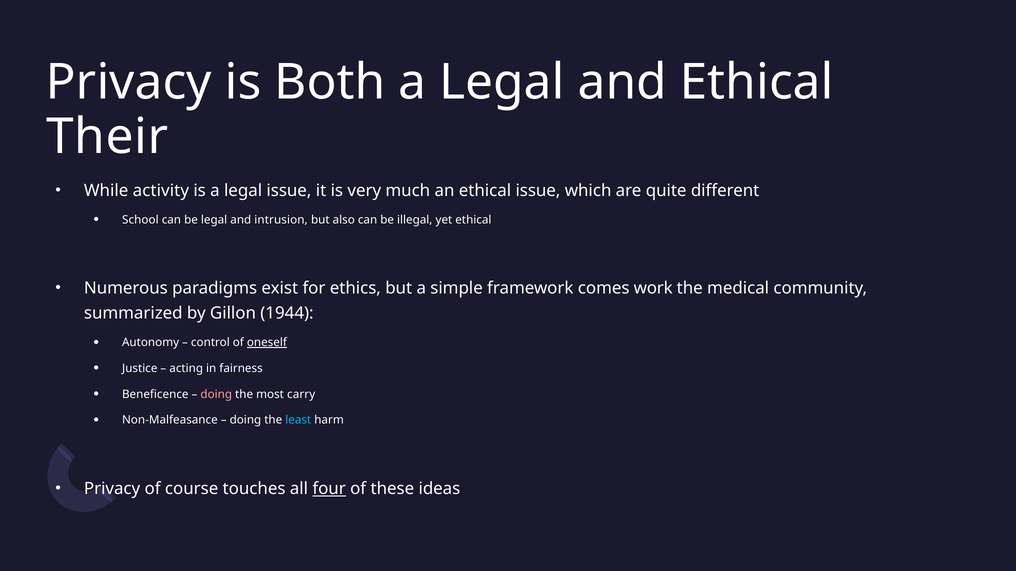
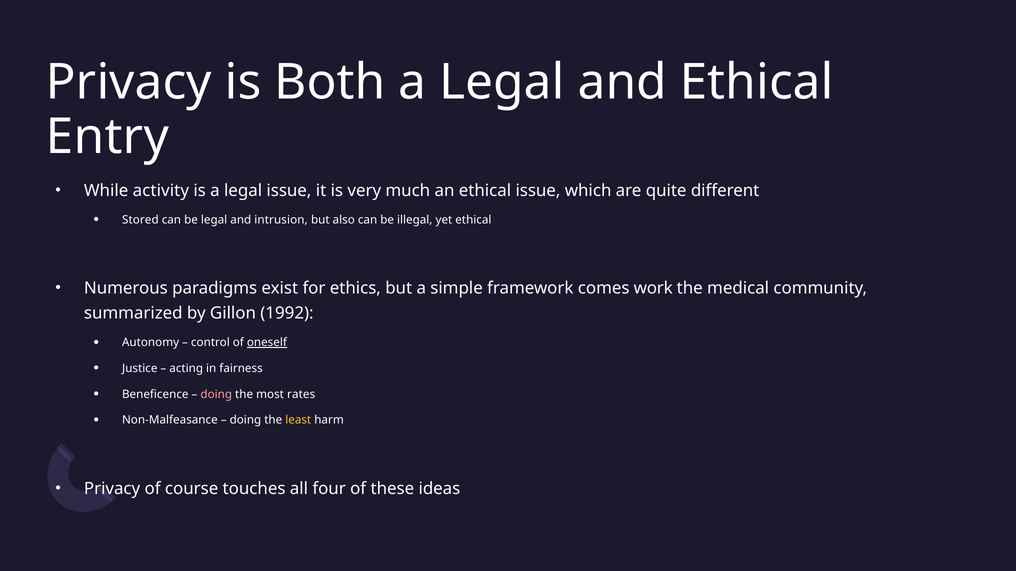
Their: Their -> Entry
School: School -> Stored
1944: 1944 -> 1992
carry: carry -> rates
least colour: light blue -> yellow
four underline: present -> none
